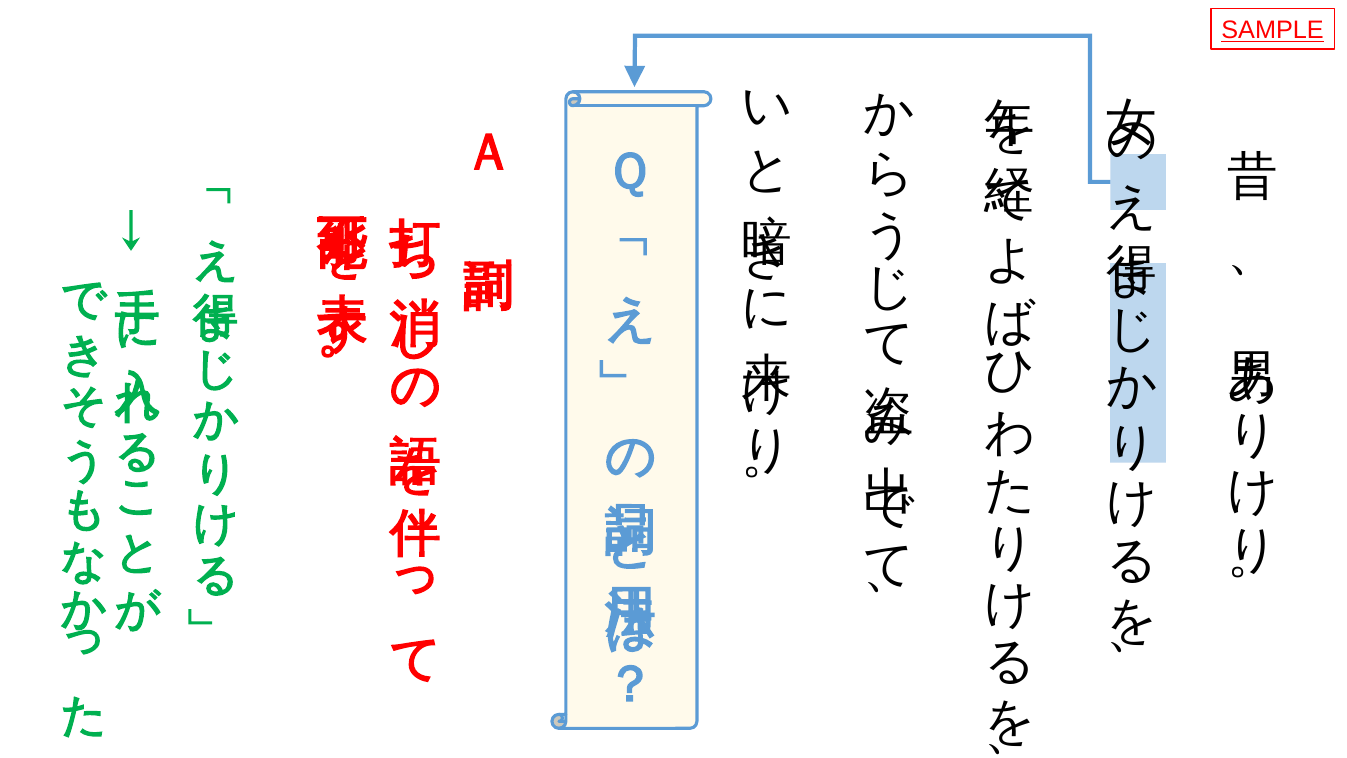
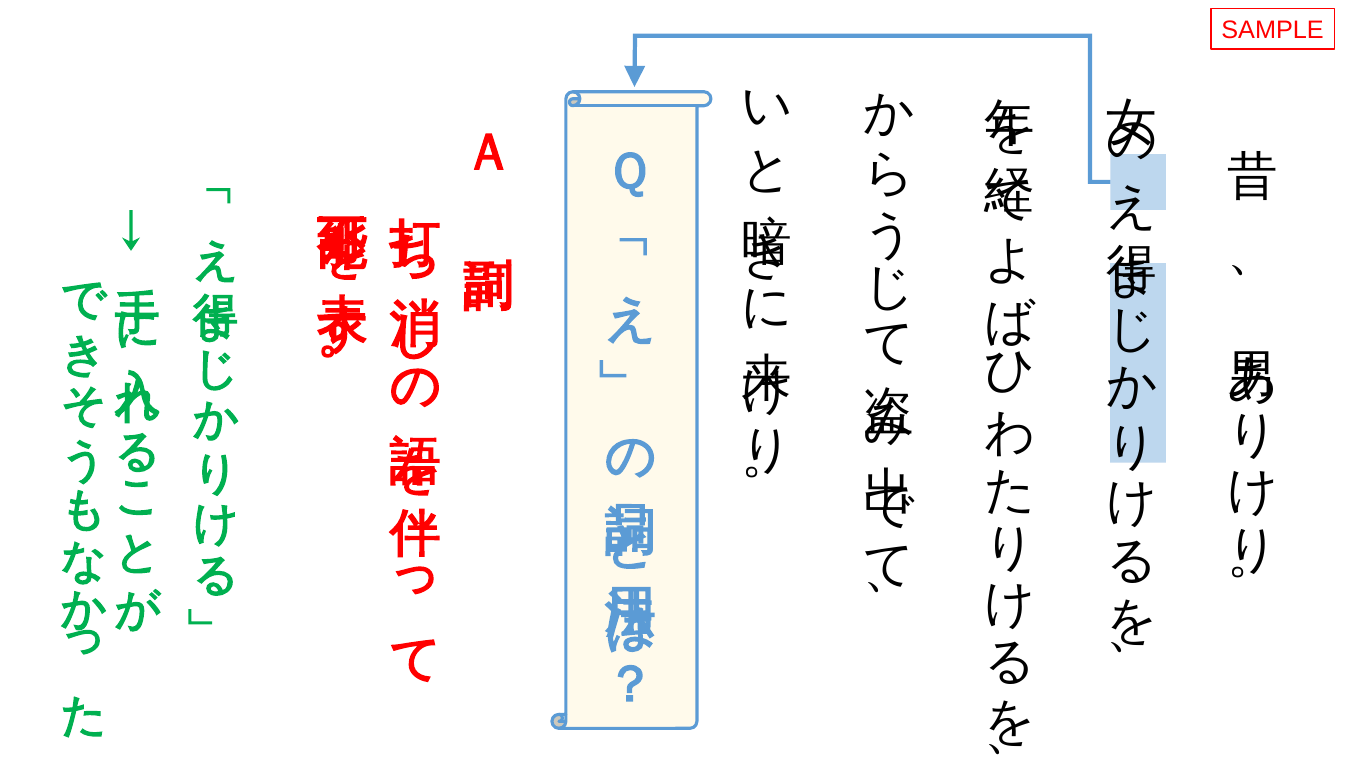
SAMPLE underline: present -> none
